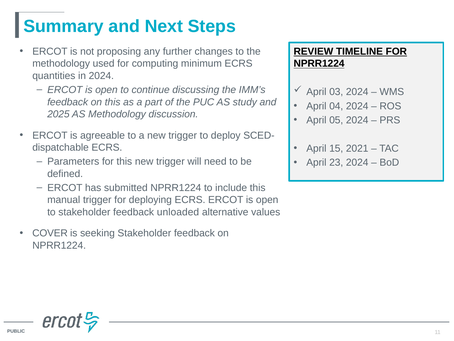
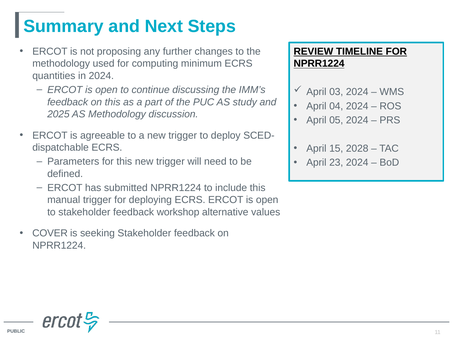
2021: 2021 -> 2028
unloaded: unloaded -> workshop
